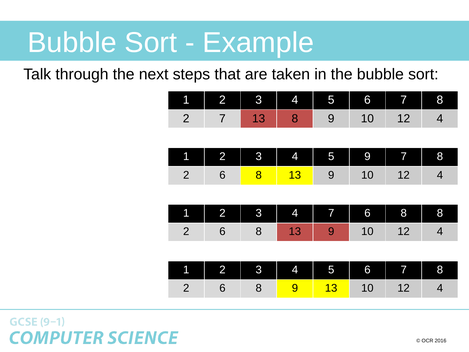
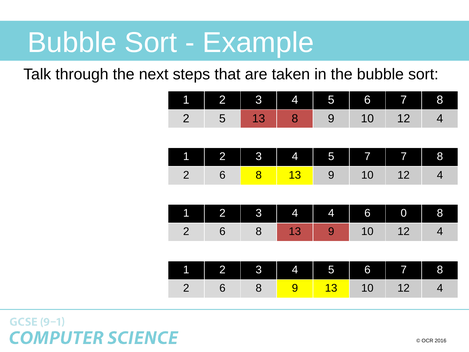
2 7: 7 -> 5
5 9: 9 -> 7
4 7: 7 -> 4
8 at (404, 213): 8 -> 0
